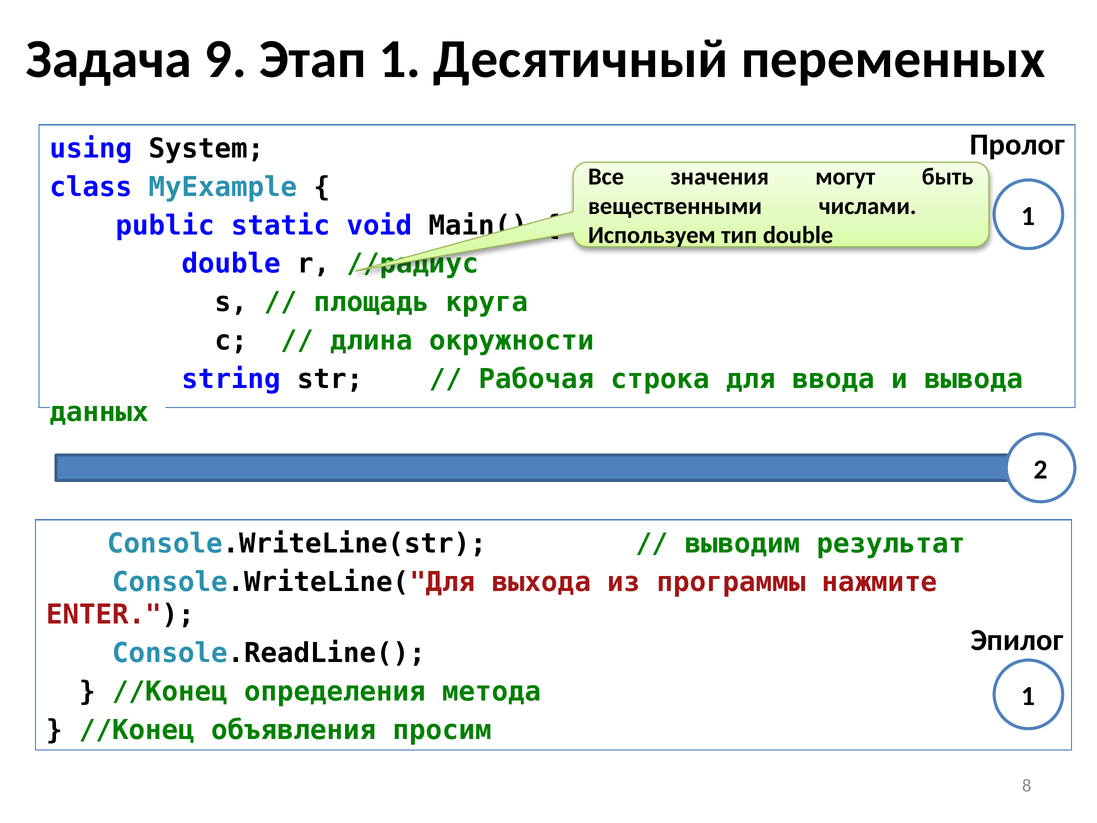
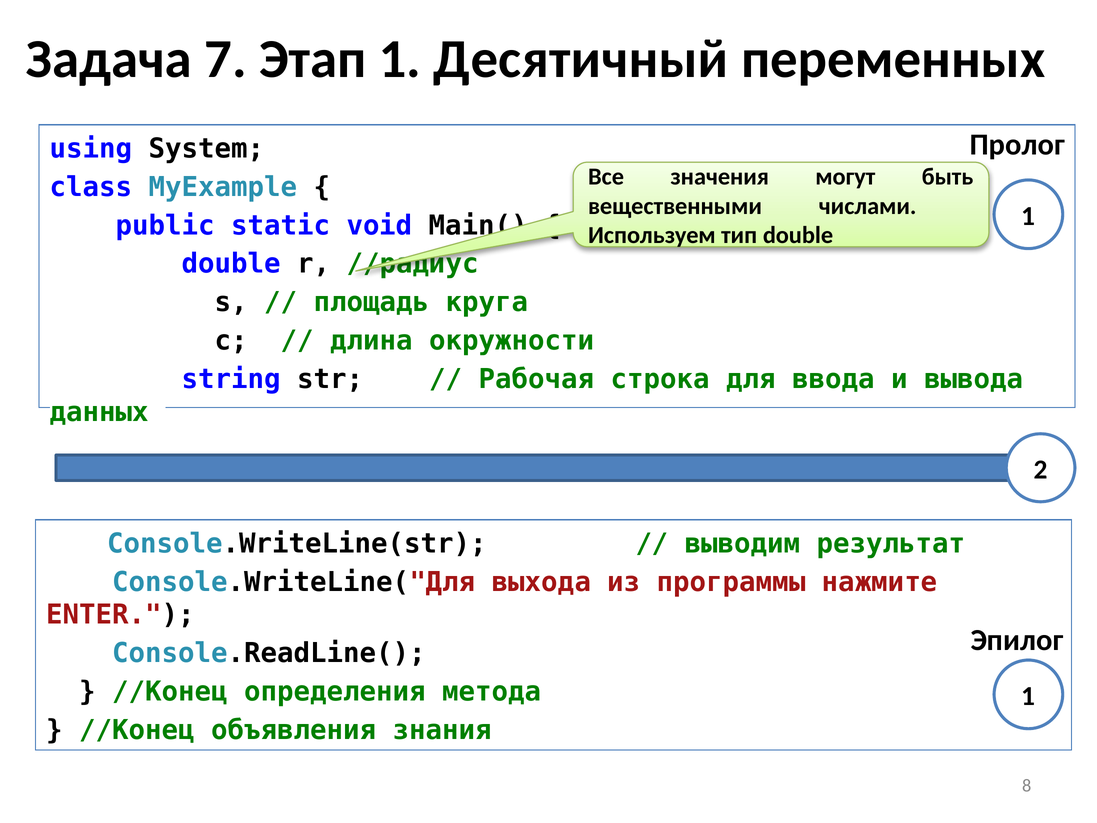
9: 9 -> 7
просим: просим -> знания
